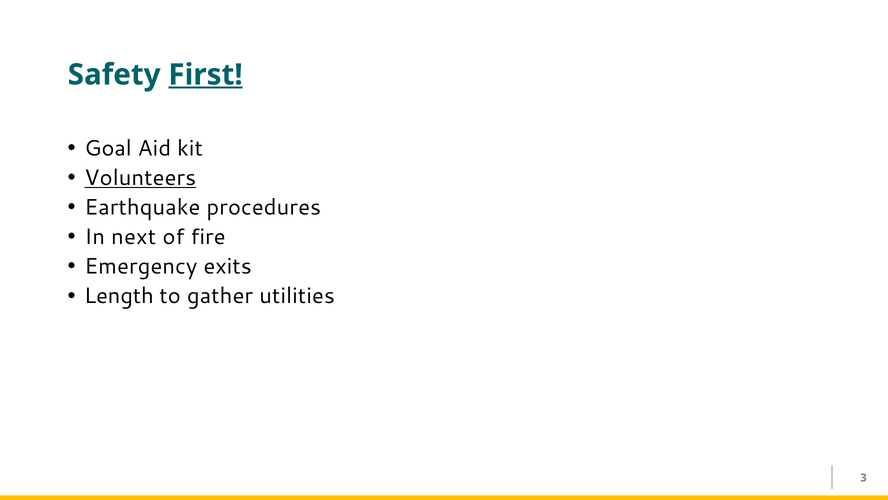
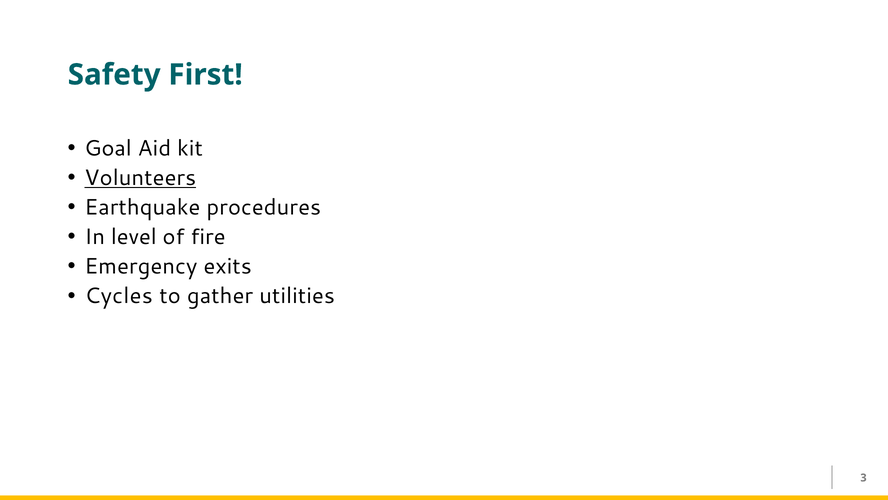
First underline: present -> none
next: next -> level
Length: Length -> Cycles
